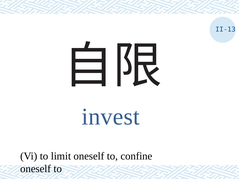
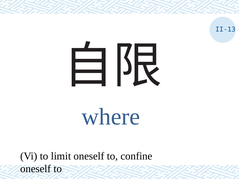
invest: invest -> where
